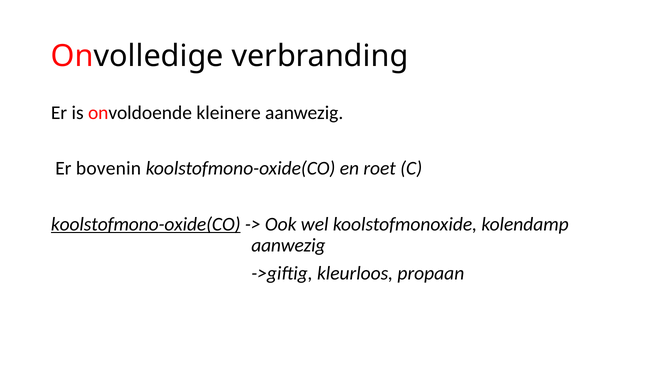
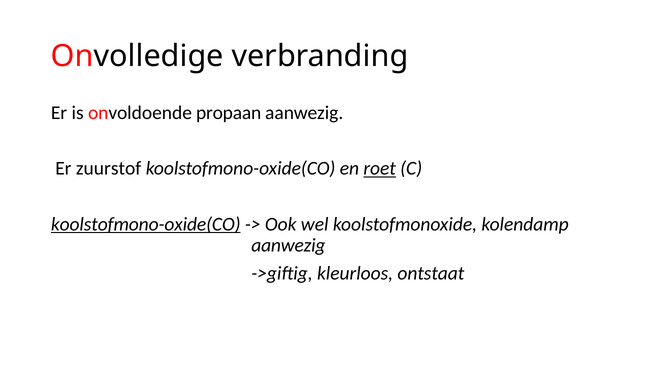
kleinere: kleinere -> propaan
bovenin: bovenin -> zuurstof
roet underline: none -> present
propaan: propaan -> ontstaat
